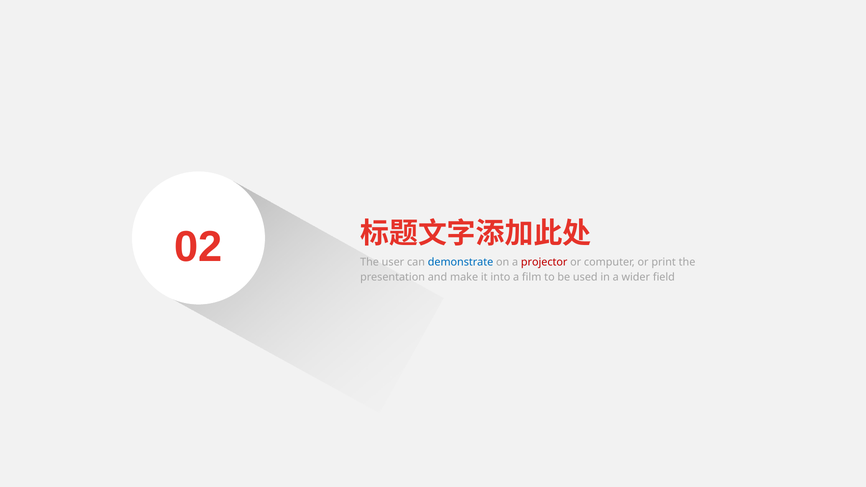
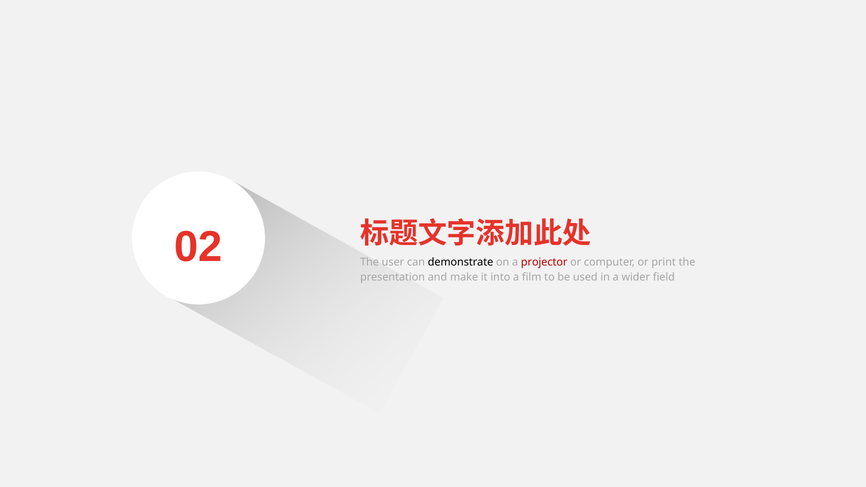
demonstrate colour: blue -> black
